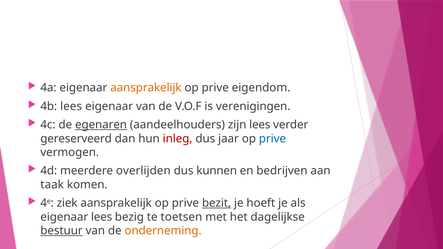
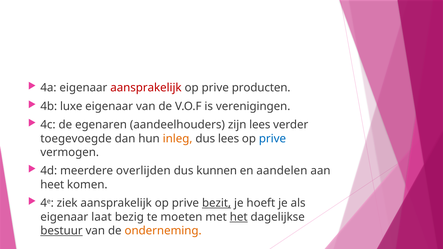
aansprakelijk at (146, 88) colour: orange -> red
eigendom: eigendom -> producten
4b lees: lees -> luxe
egenaren underline: present -> none
gereserveerd: gereserveerd -> toegevoegde
inleg colour: red -> orange
dus jaar: jaar -> lees
bedrijven: bedrijven -> aandelen
taak: taak -> heet
eigenaar lees: lees -> laat
toetsen: toetsen -> moeten
het underline: none -> present
